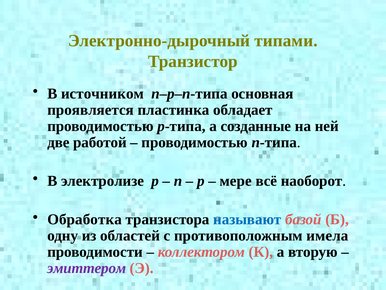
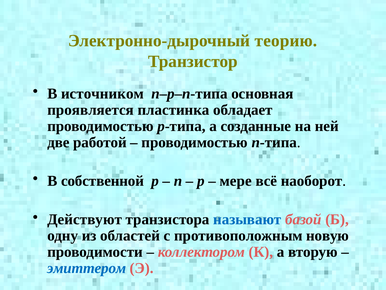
типами: типами -> теорию
электролизе: электролизе -> собственной
Обработка: Обработка -> Действуют
имела: имела -> новую
эмиттером colour: purple -> blue
